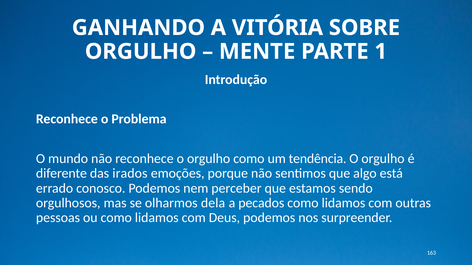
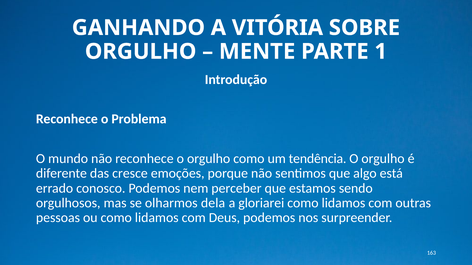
irados: irados -> cresce
pecados: pecados -> gloriarei
